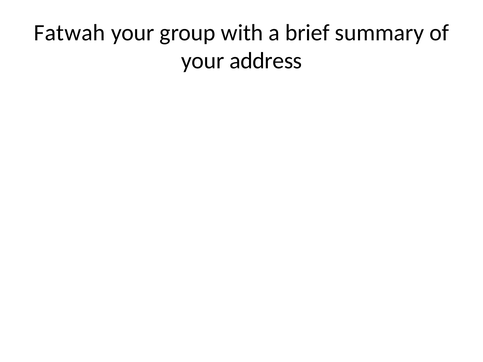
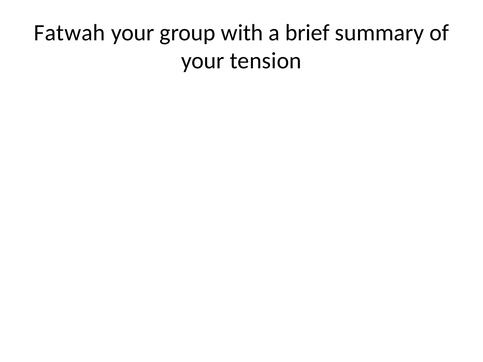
address: address -> tension
